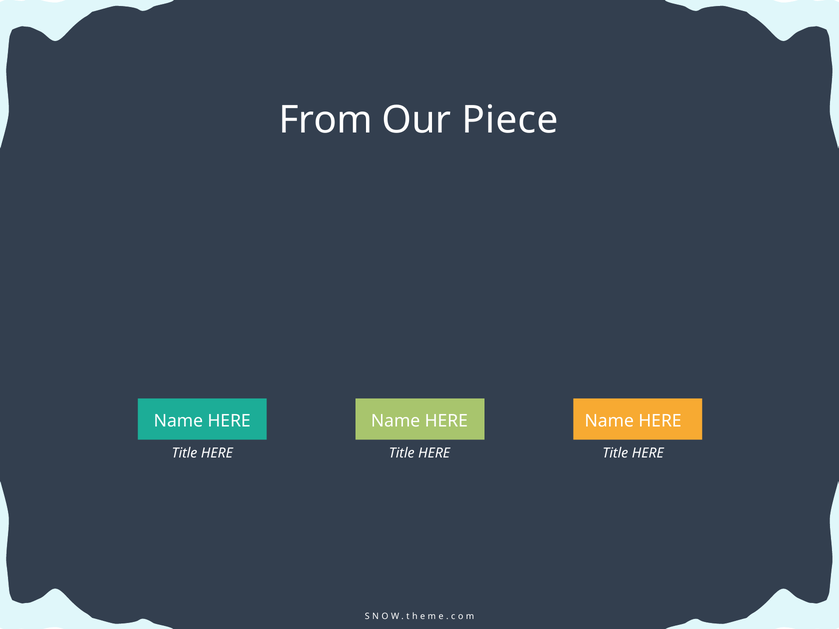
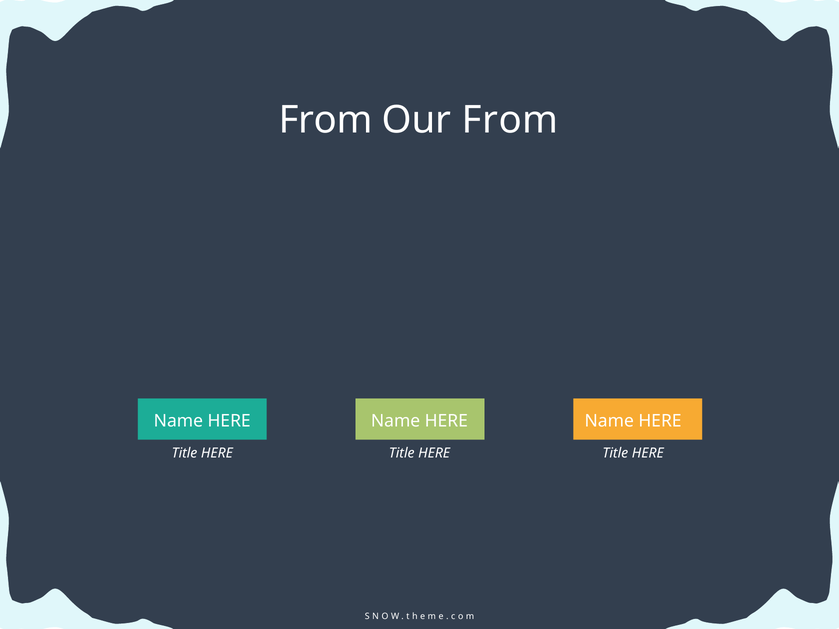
Our Piece: Piece -> From
